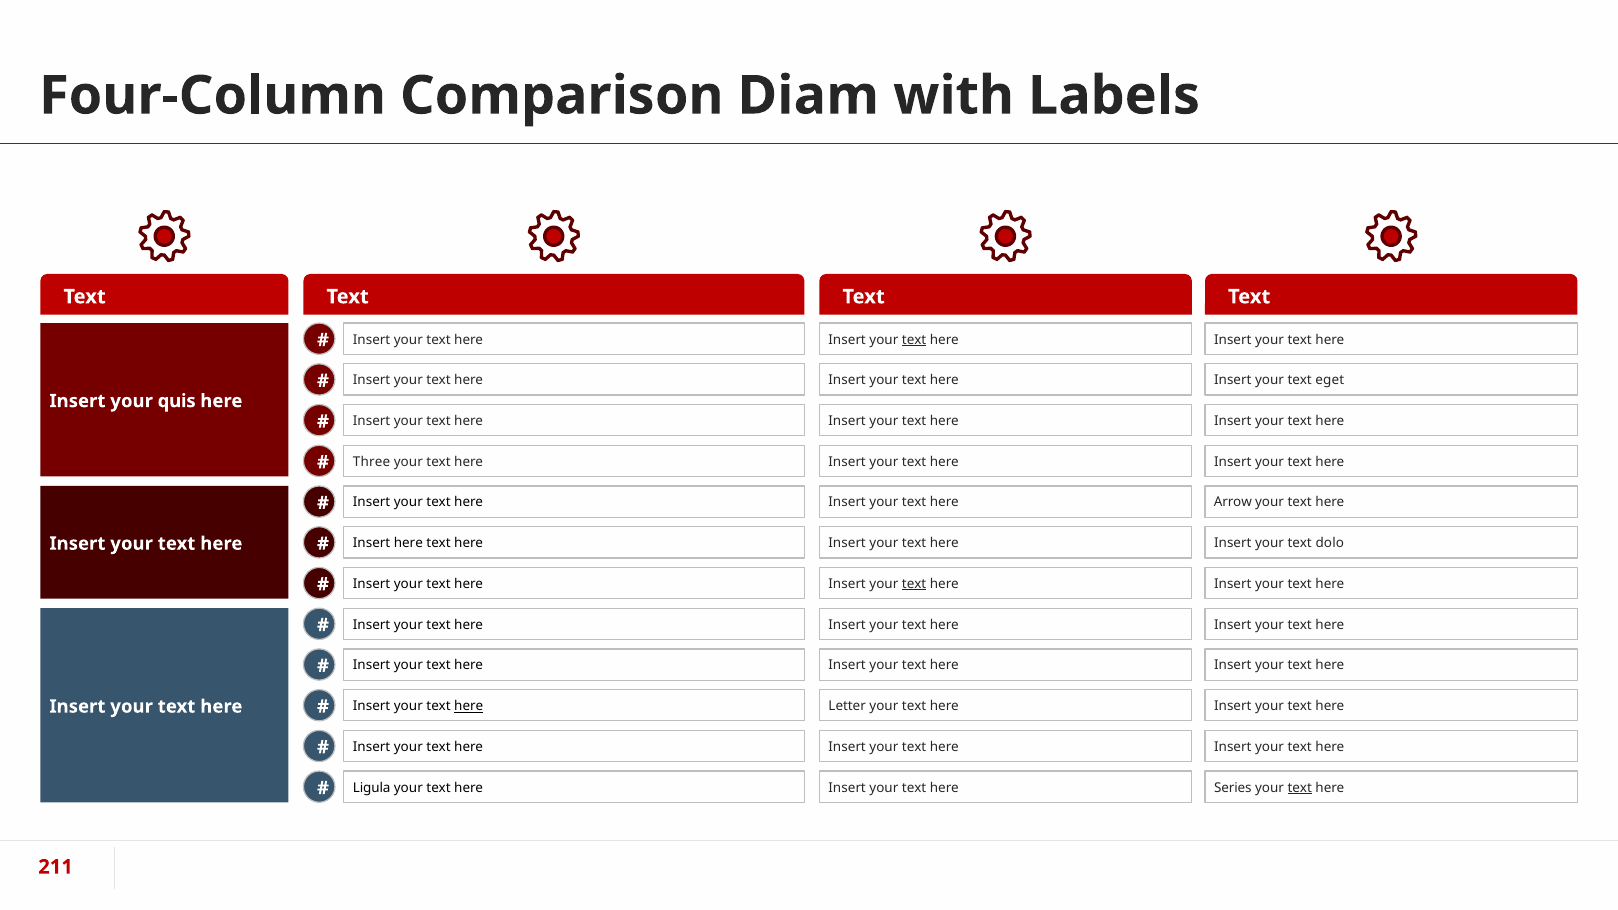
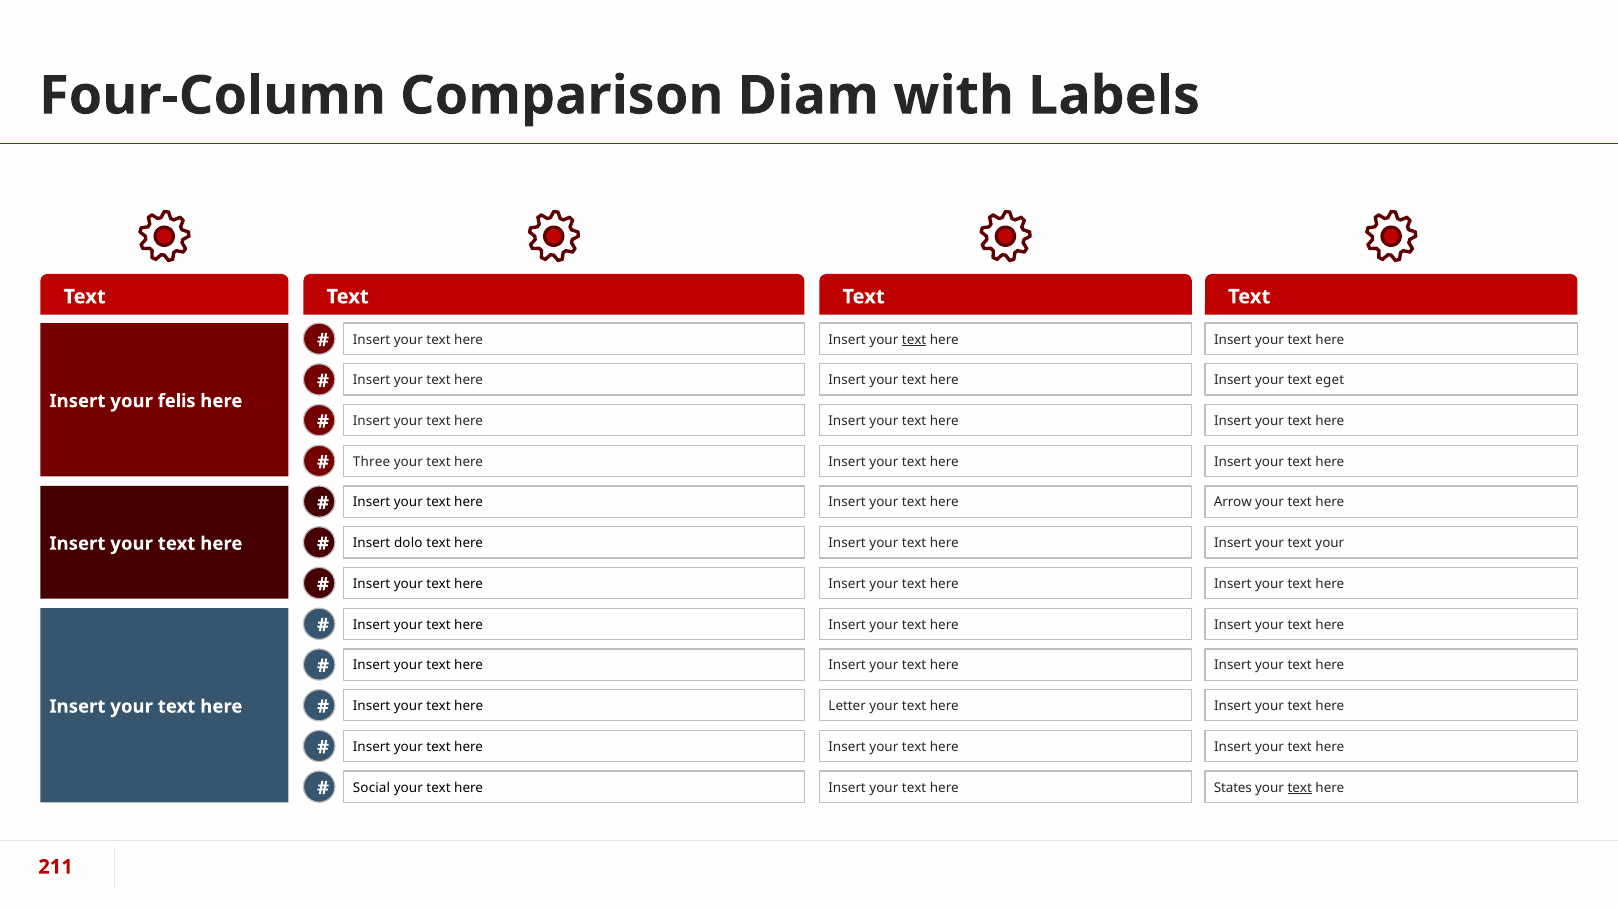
quis: quis -> felis
text dolo: dolo -> your
Insert here: here -> dolo
text at (914, 584) underline: present -> none
here at (469, 706) underline: present -> none
Series: Series -> States
Ligula: Ligula -> Social
